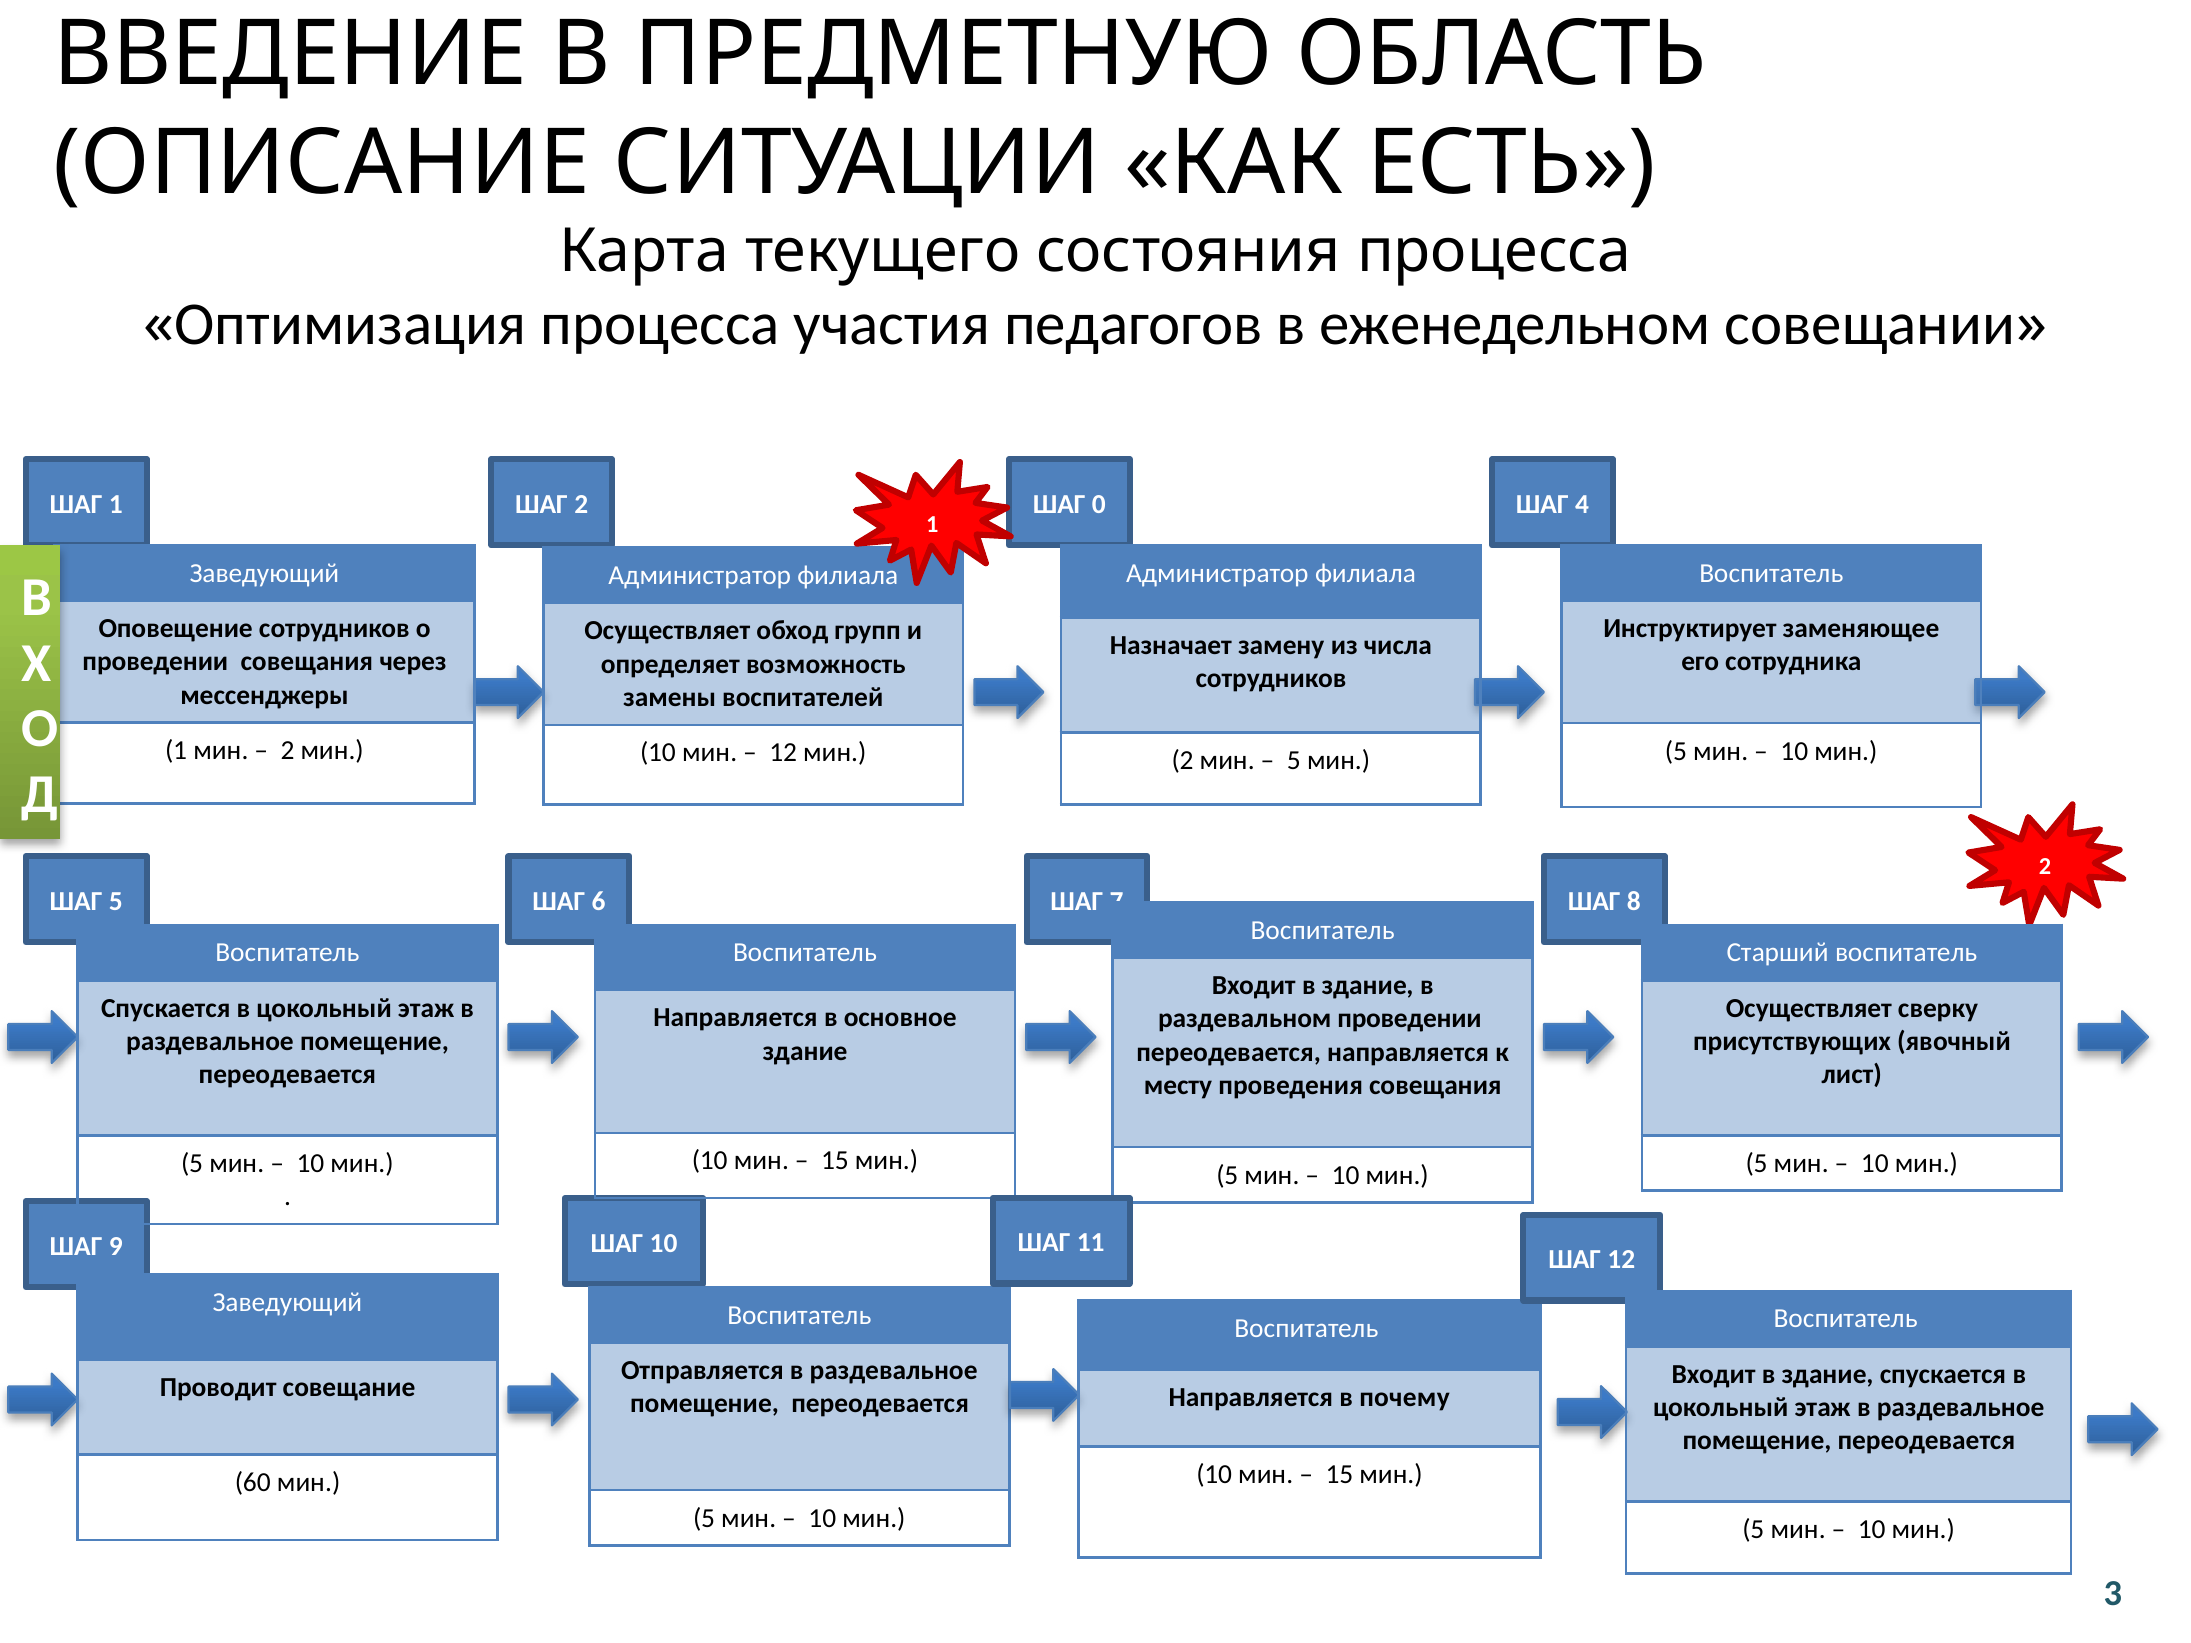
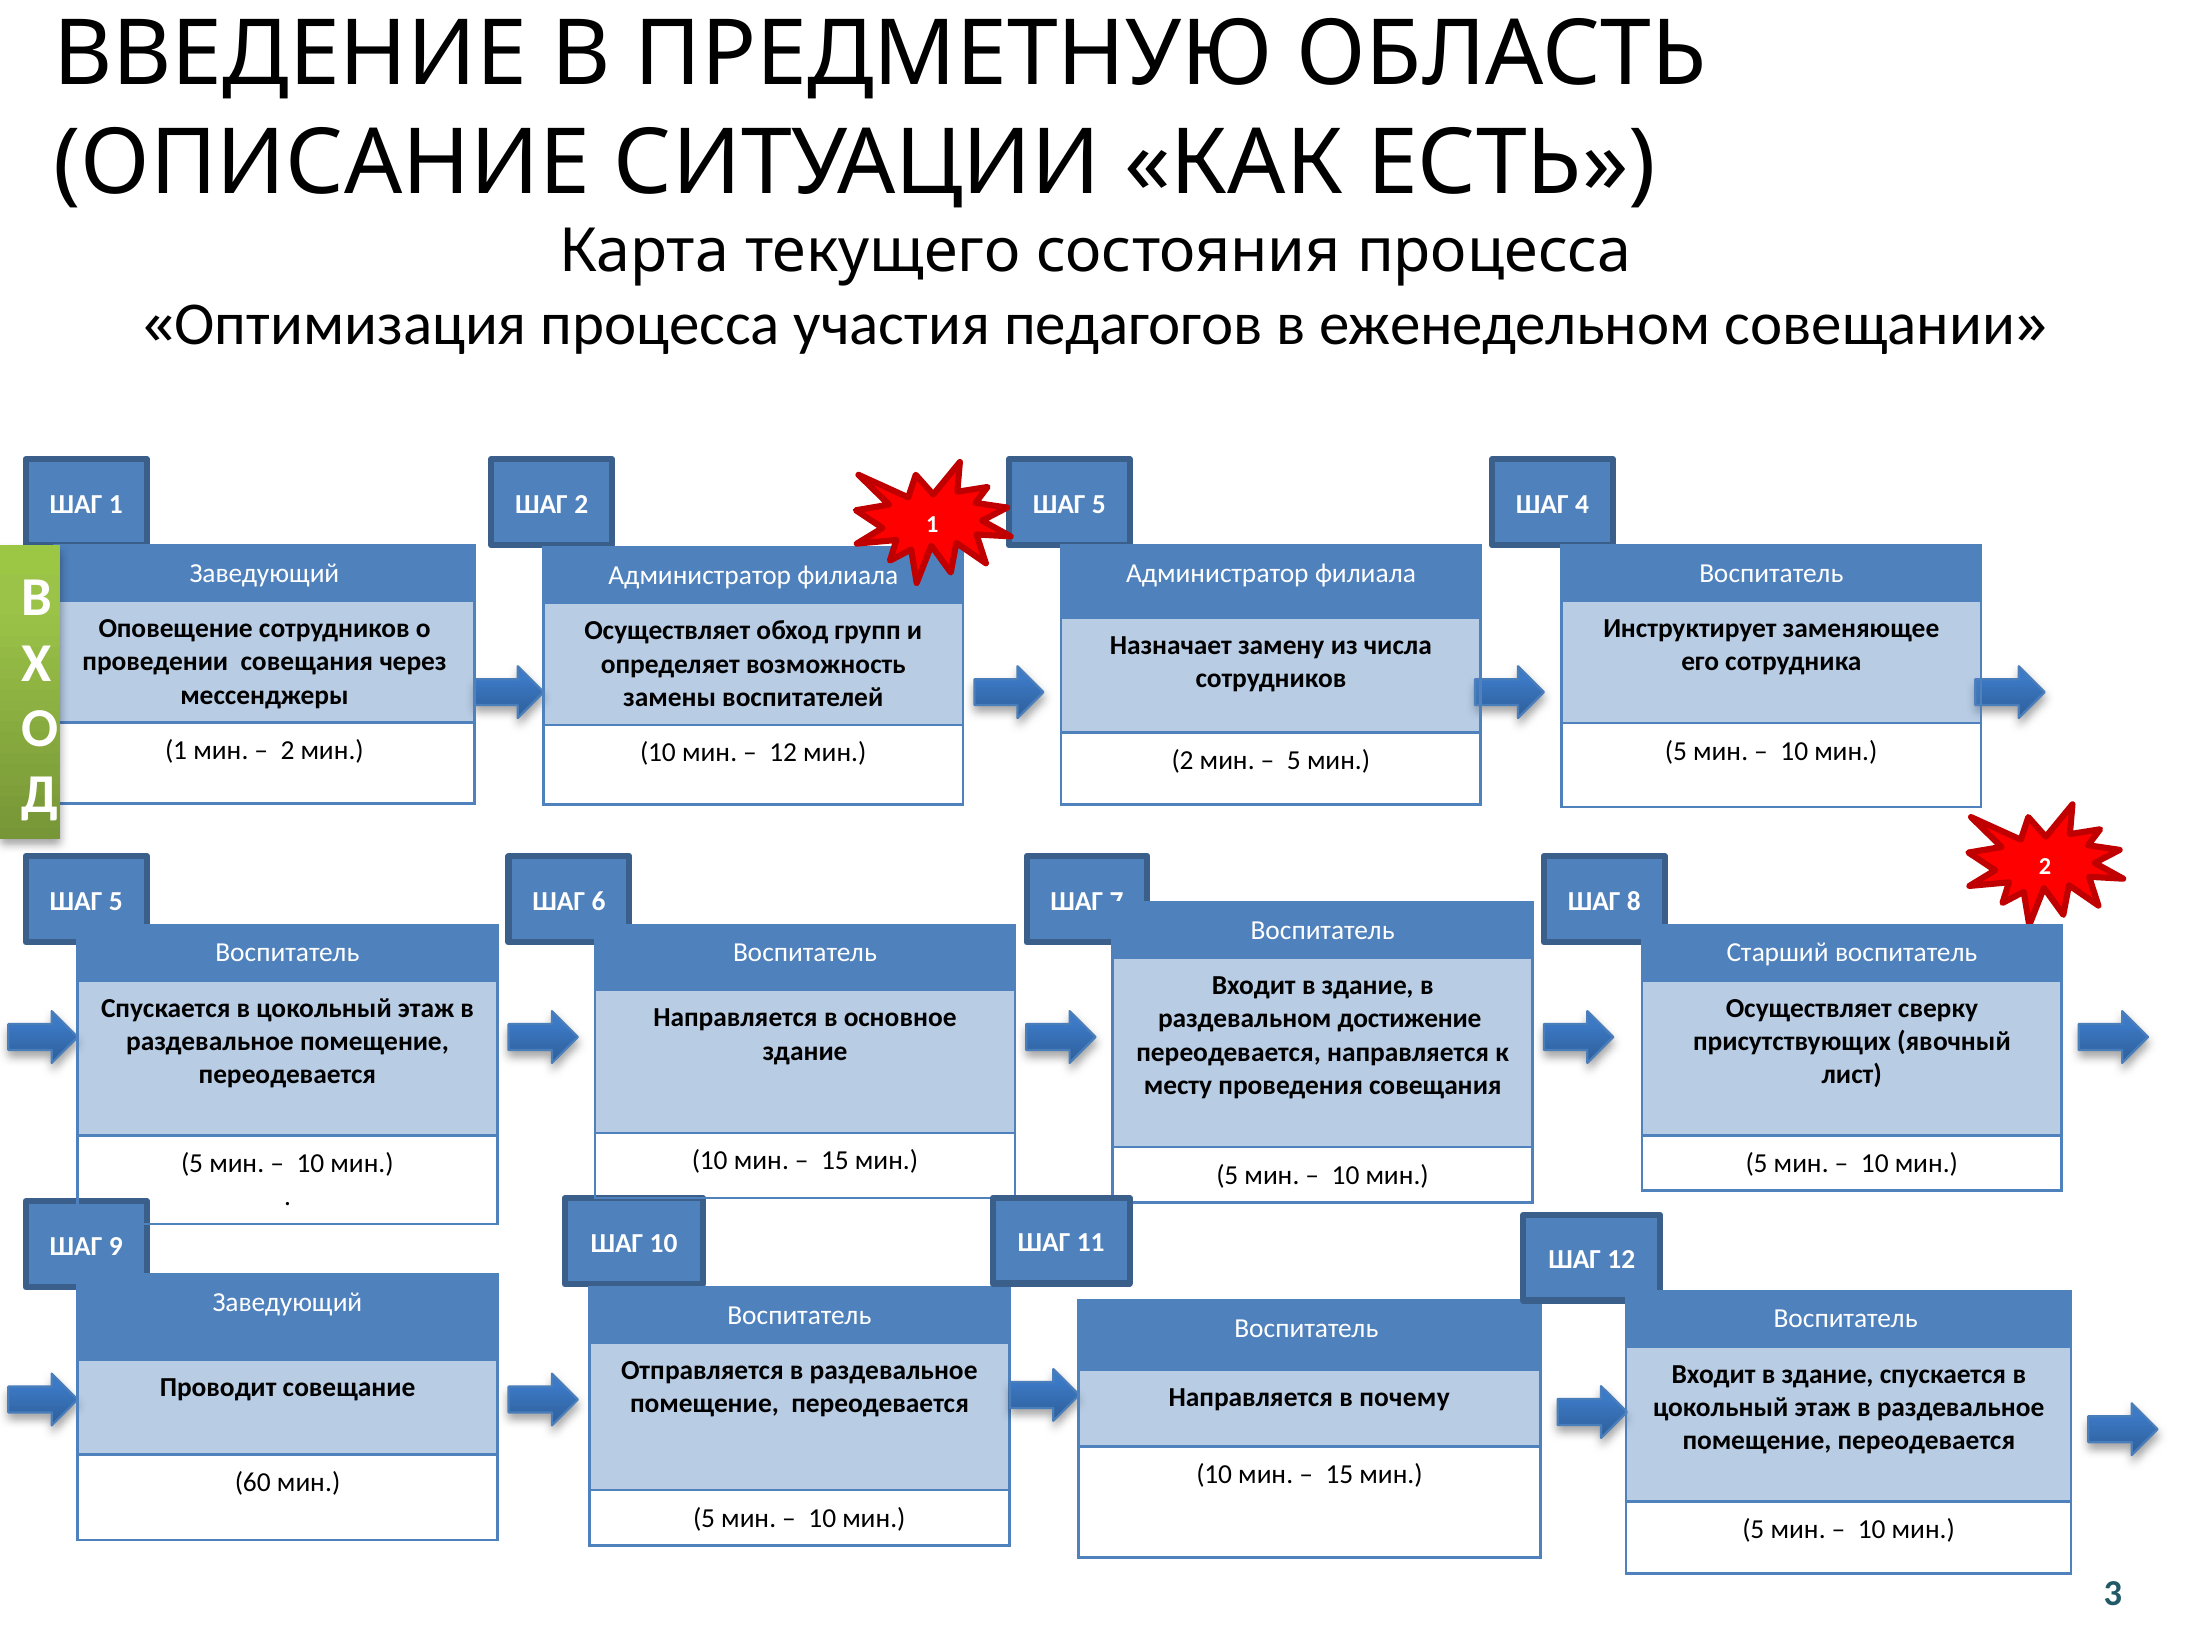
0 at (1099, 504): 0 -> 5
раздевальном проведении: проведении -> достижение
